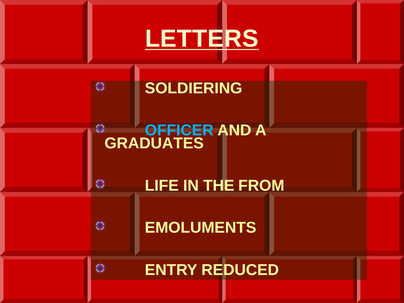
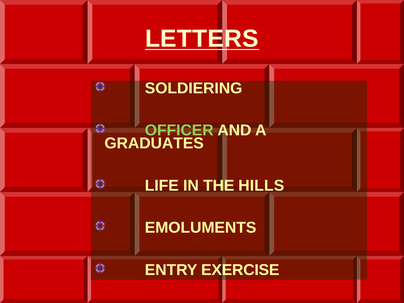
OFFICER colour: light blue -> light green
FROM: FROM -> HILLS
REDUCED: REDUCED -> EXERCISE
